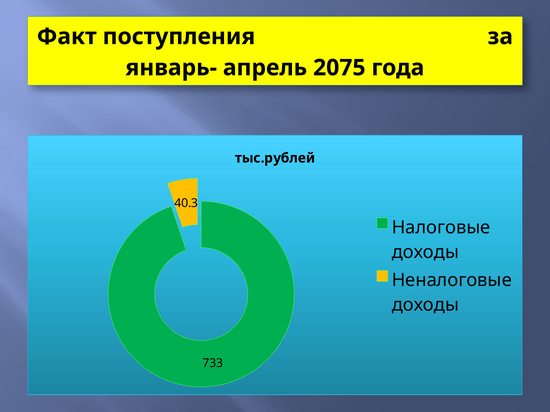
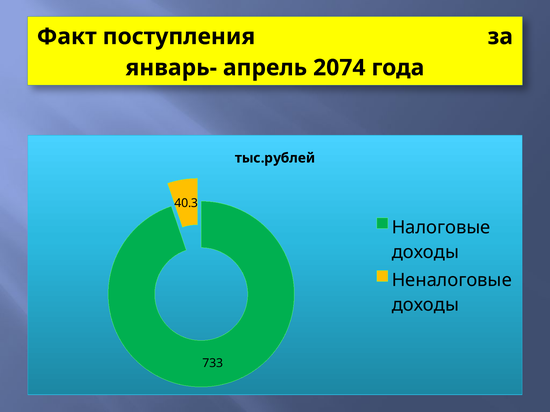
2075: 2075 -> 2074
